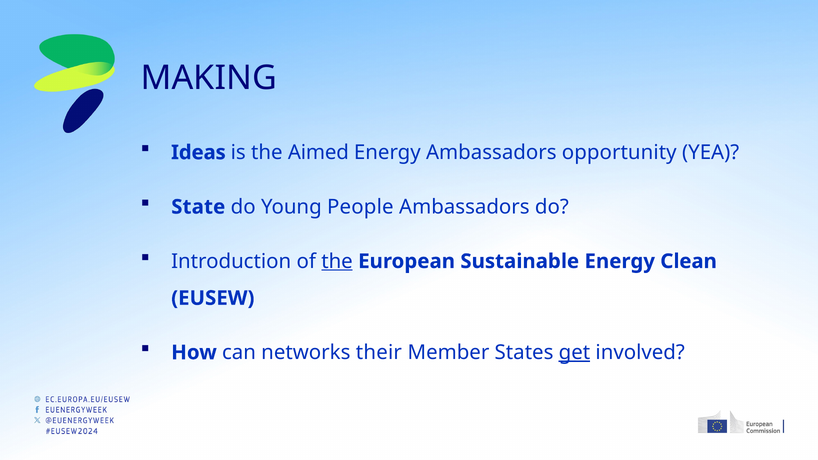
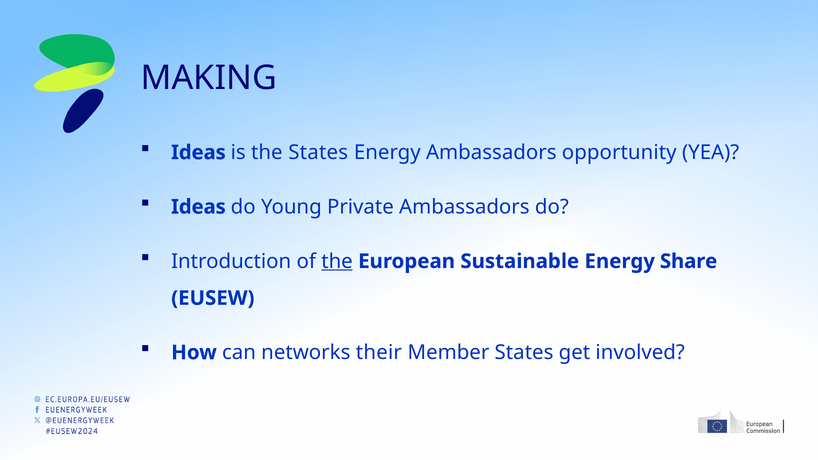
the Aimed: Aimed -> States
State at (198, 207): State -> Ideas
People: People -> Private
Clean: Clean -> Share
get underline: present -> none
